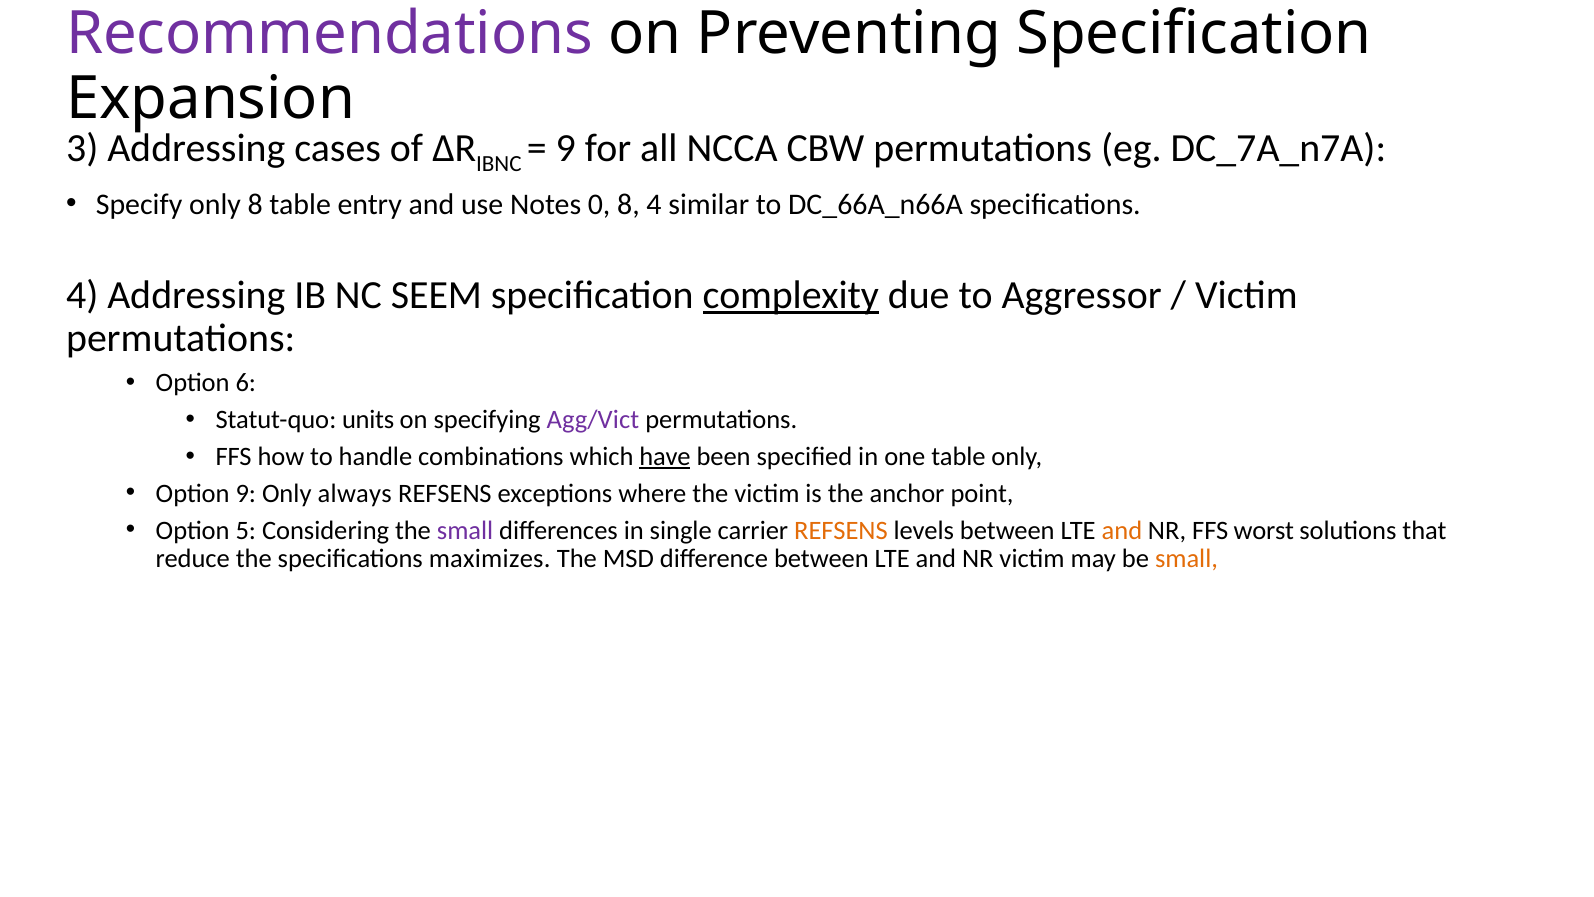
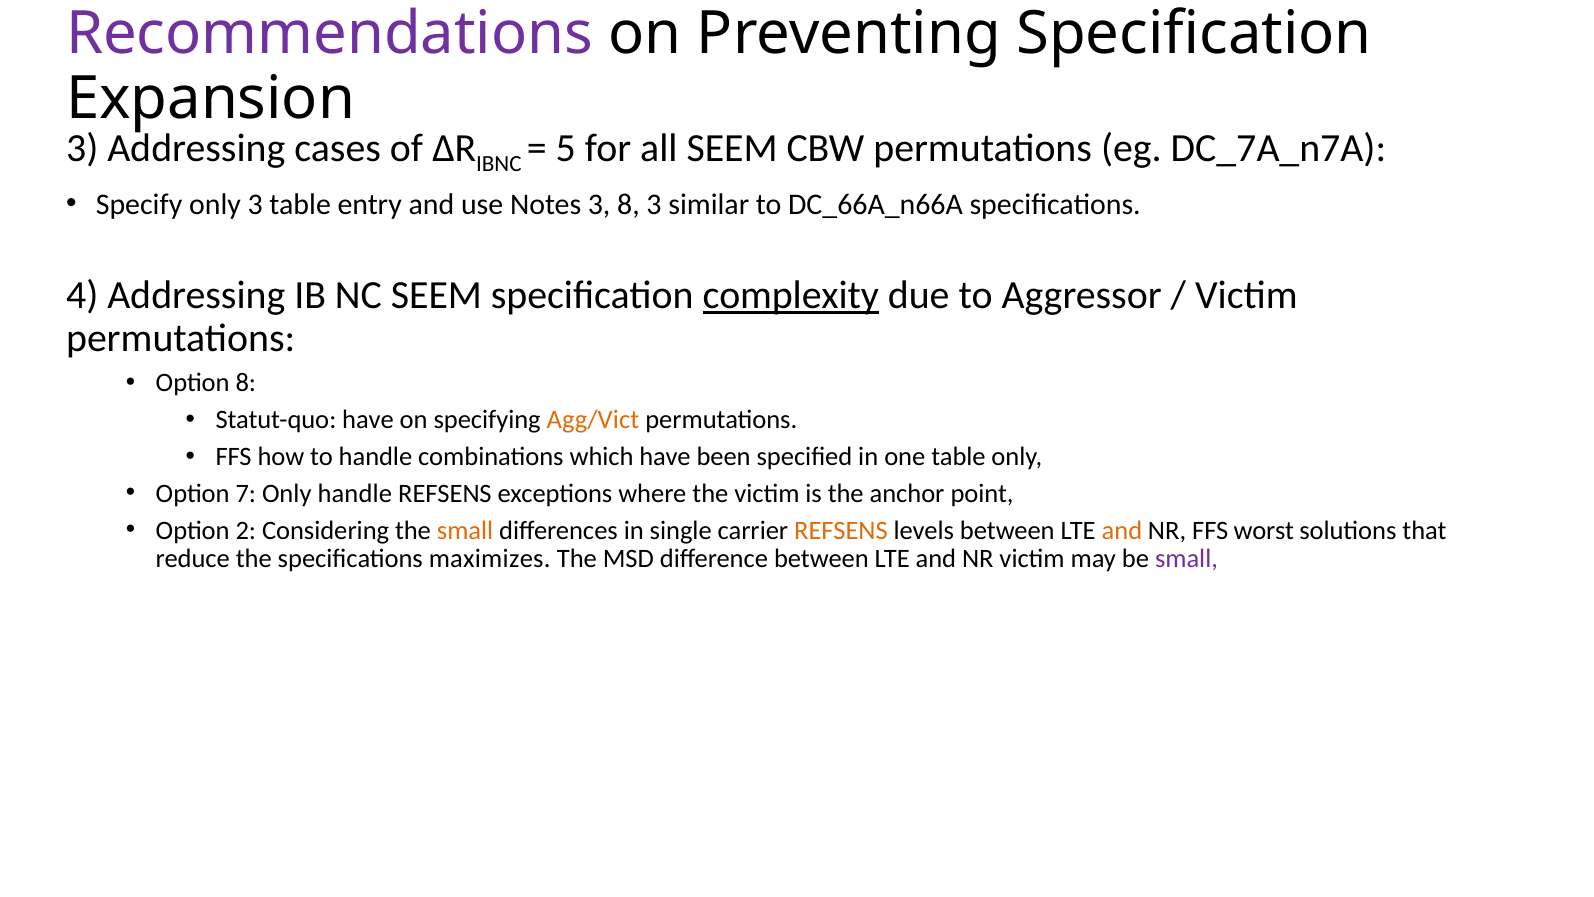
9 at (566, 149): 9 -> 5
all NCCA: NCCA -> SEEM
only 8: 8 -> 3
Notes 0: 0 -> 3
8 4: 4 -> 3
Option 6: 6 -> 8
Statut-quo units: units -> have
Agg/Vict colour: purple -> orange
have at (665, 456) underline: present -> none
Option 9: 9 -> 7
Only always: always -> handle
5: 5 -> 2
small at (465, 530) colour: purple -> orange
small at (1187, 559) colour: orange -> purple
